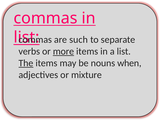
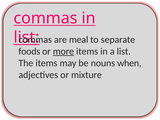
such: such -> meal
verbs: verbs -> foods
The underline: present -> none
